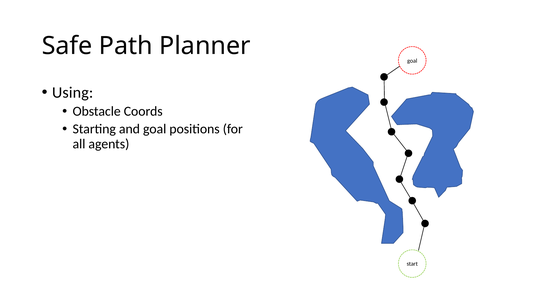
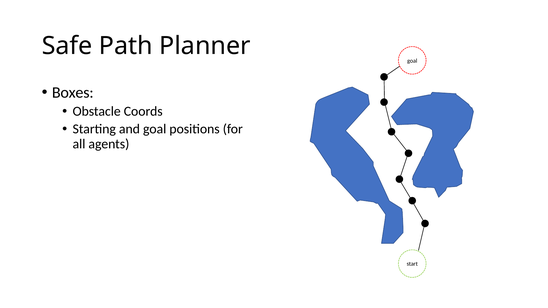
Using: Using -> Boxes
